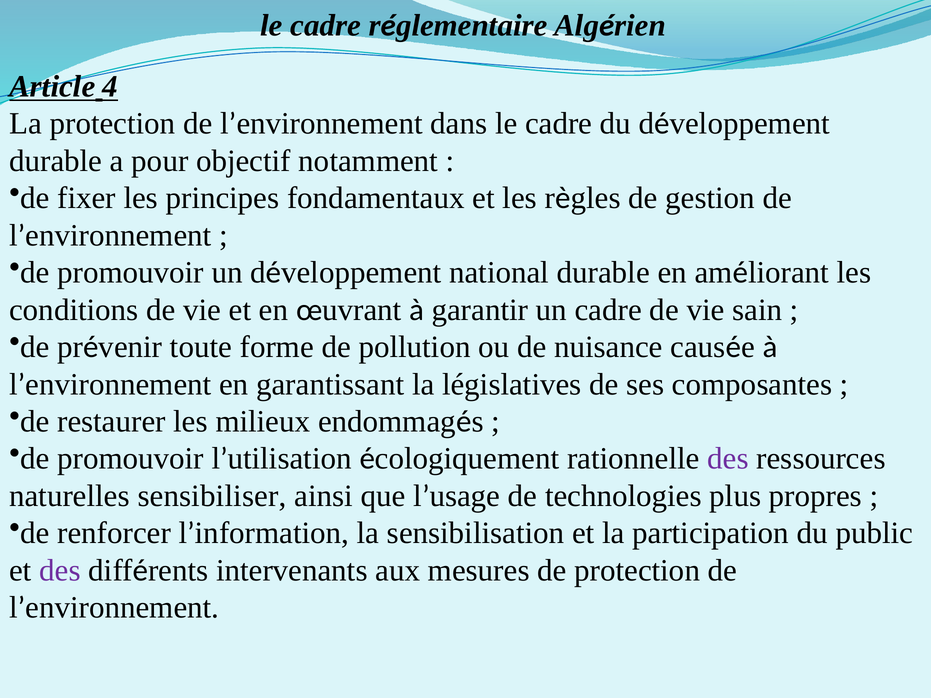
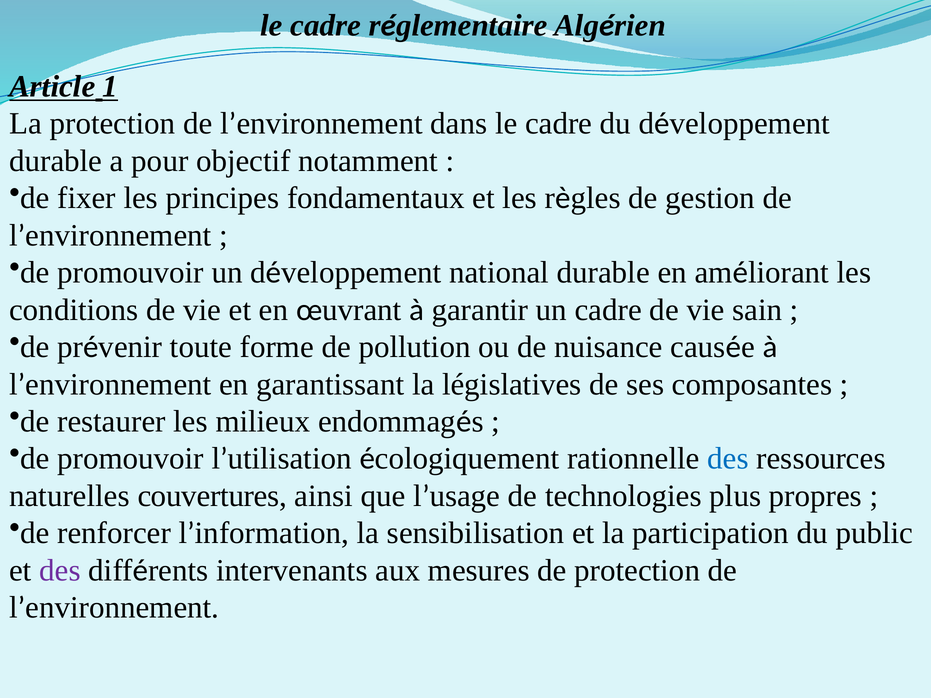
4: 4 -> 1
des at (728, 459) colour: purple -> blue
sensibiliser: sensibiliser -> couvertures
